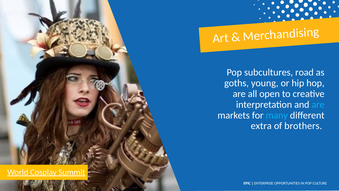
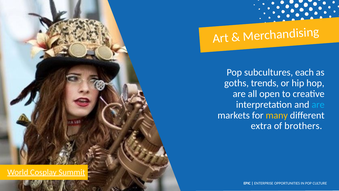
road: road -> each
young: young -> trends
many colour: light blue -> yellow
